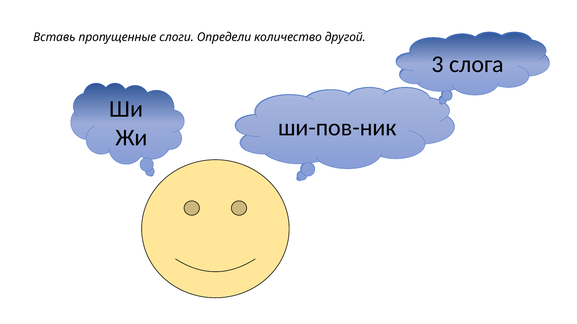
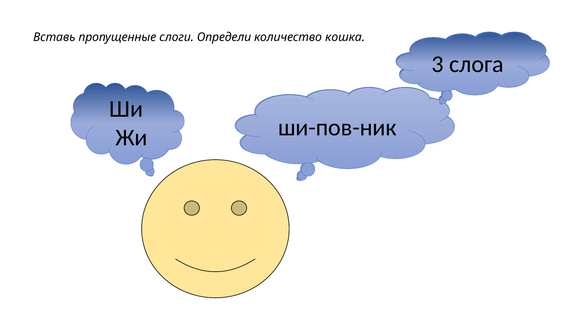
другой: другой -> кошка
